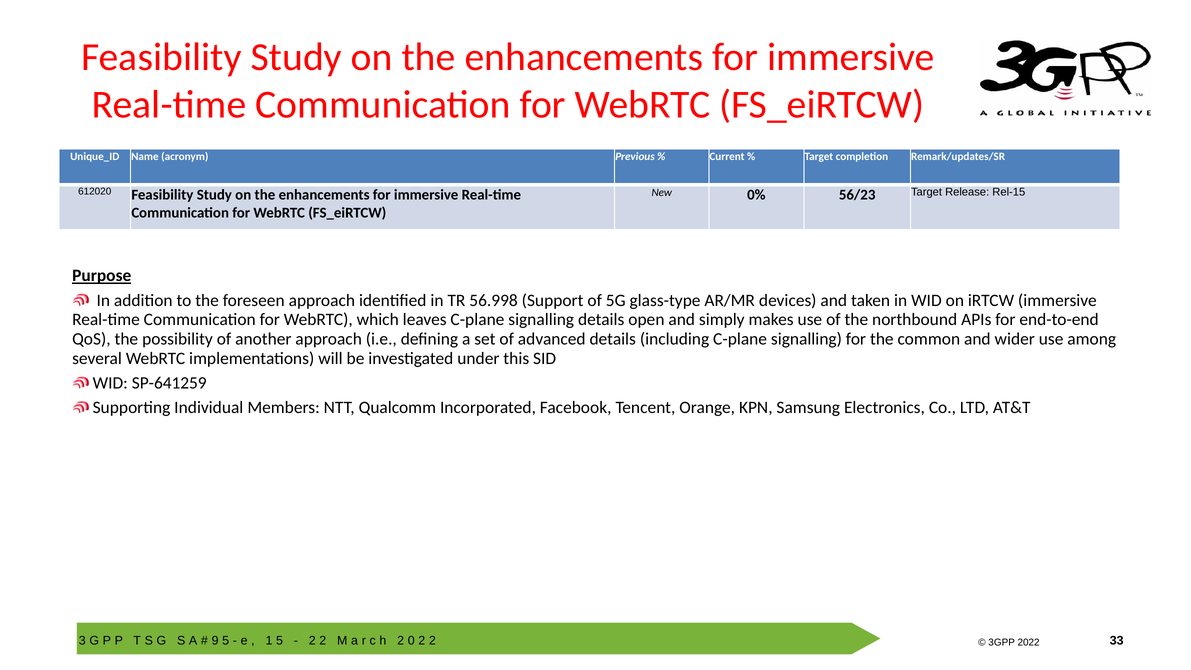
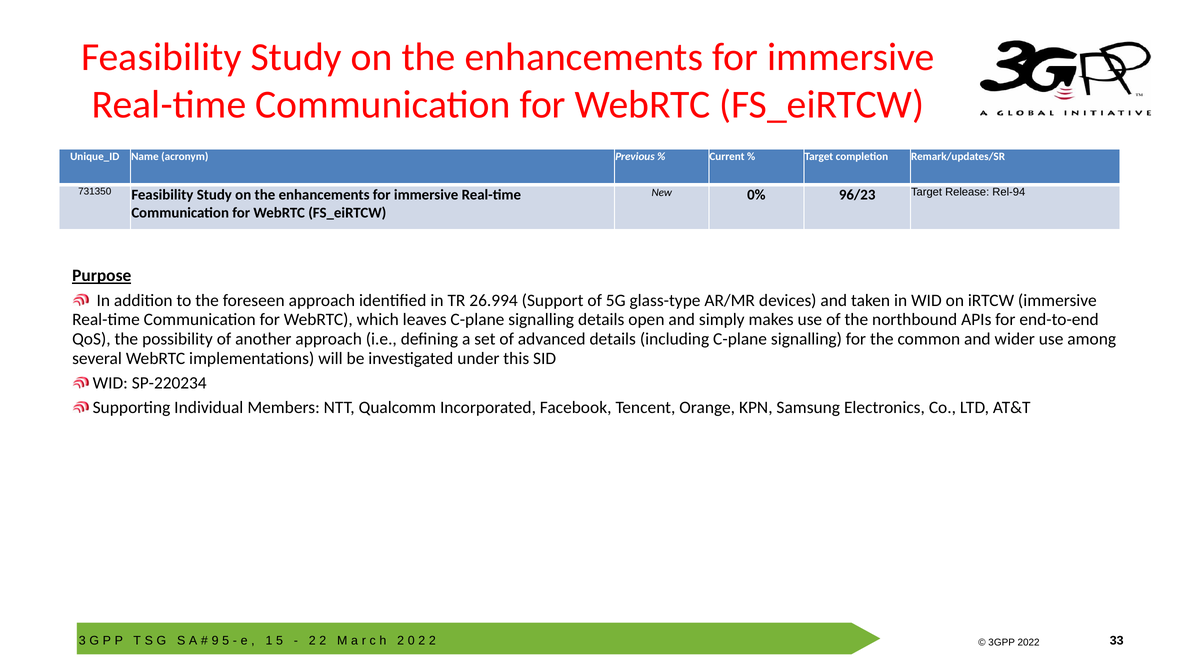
612020: 612020 -> 731350
56/23: 56/23 -> 96/23
Rel-15: Rel-15 -> Rel-94
56.998: 56.998 -> 26.994
SP-641259: SP-641259 -> SP-220234
